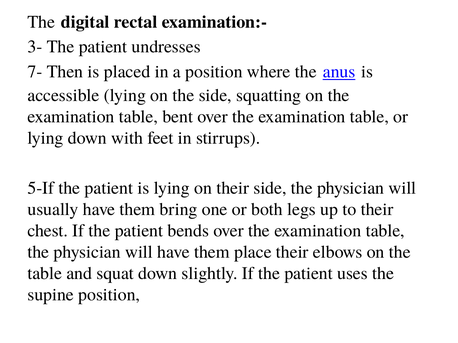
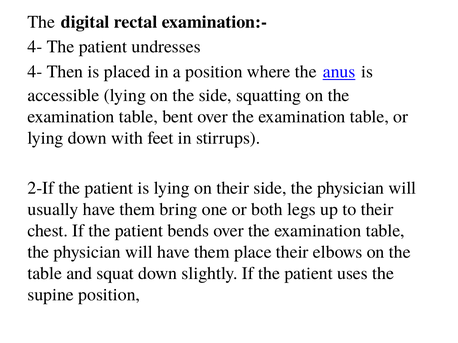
3- at (35, 47): 3- -> 4-
7- at (35, 72): 7- -> 4-
5-If: 5-If -> 2-If
